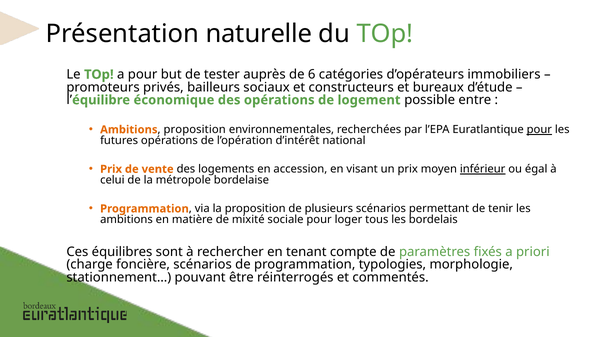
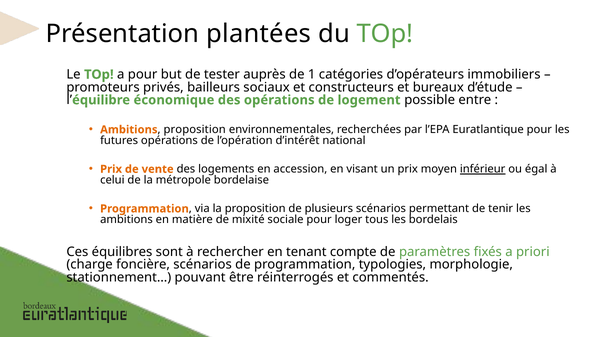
naturelle: naturelle -> plantées
6: 6 -> 1
pour at (539, 130) underline: present -> none
